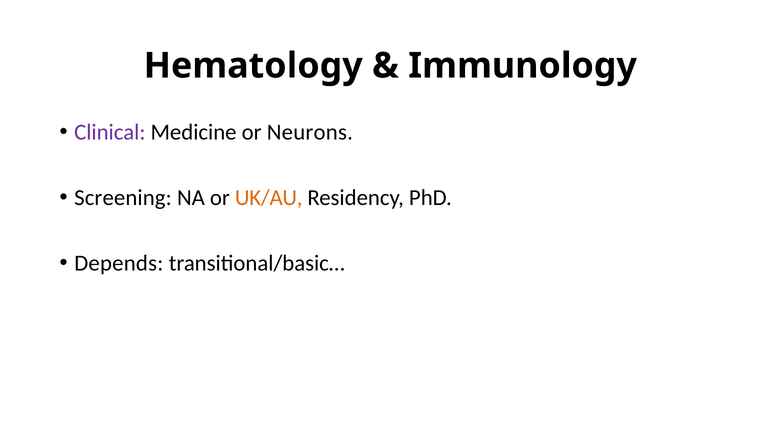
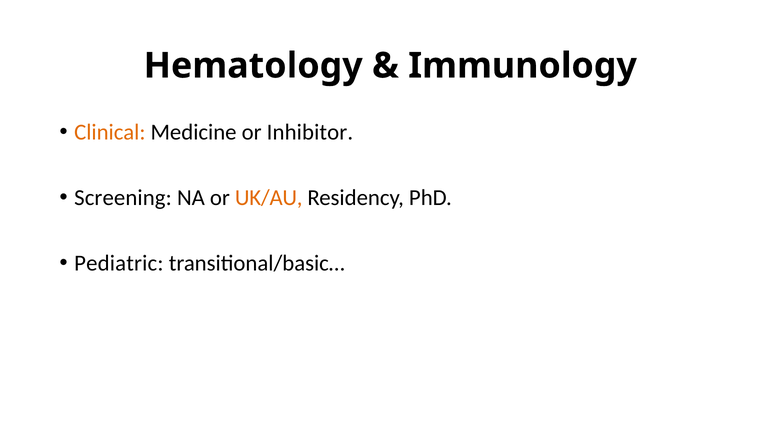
Clinical colour: purple -> orange
Neurons: Neurons -> Inhibitor
Depends: Depends -> Pediatric
